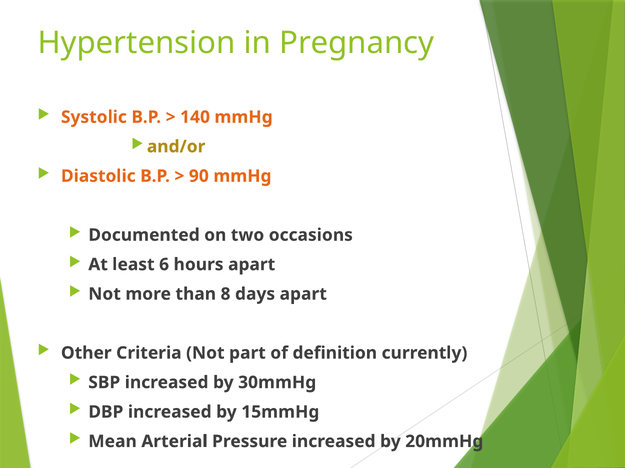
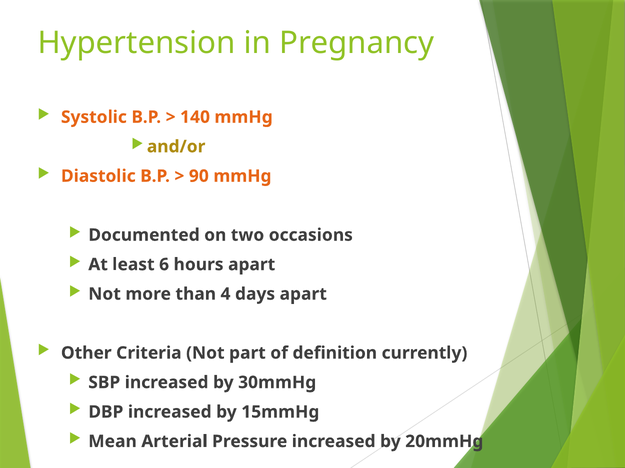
8: 8 -> 4
